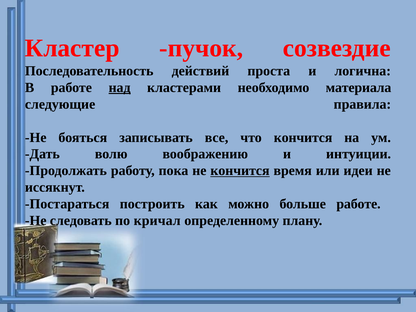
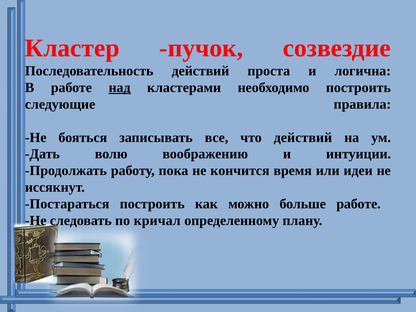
необходимо материала: материала -> построить
что кончится: кончится -> действий
кончится at (240, 171) underline: present -> none
